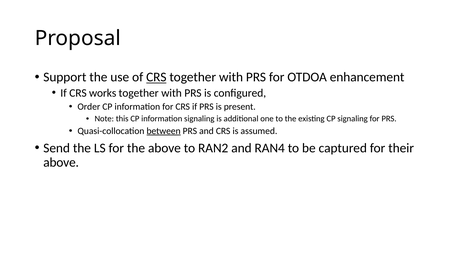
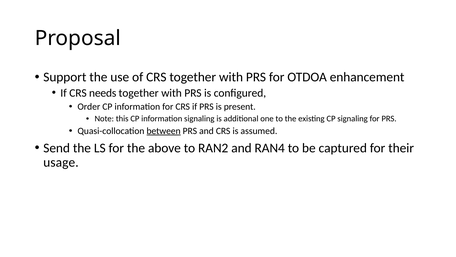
CRS at (156, 77) underline: present -> none
works: works -> needs
above at (61, 162): above -> usage
